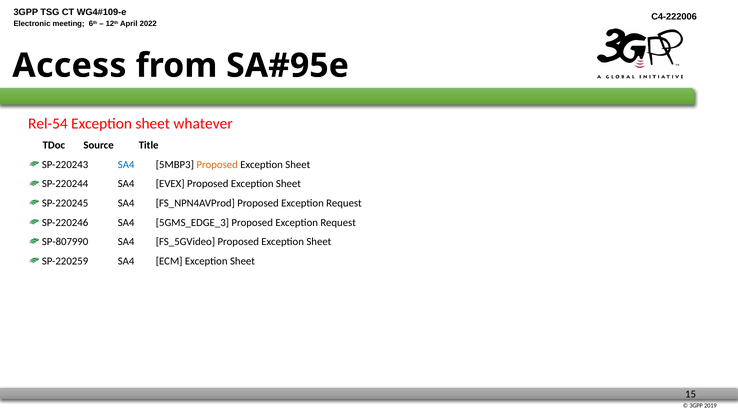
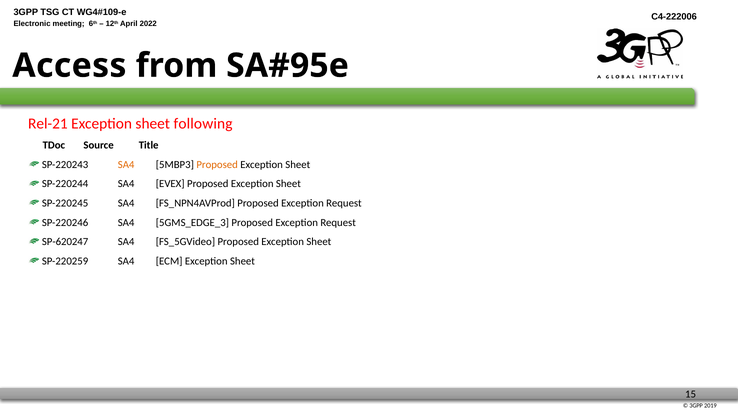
Rel-54: Rel-54 -> Rel-21
whatever: whatever -> following
SA4 at (126, 165) colour: blue -> orange
SP-807990: SP-807990 -> SP-620247
